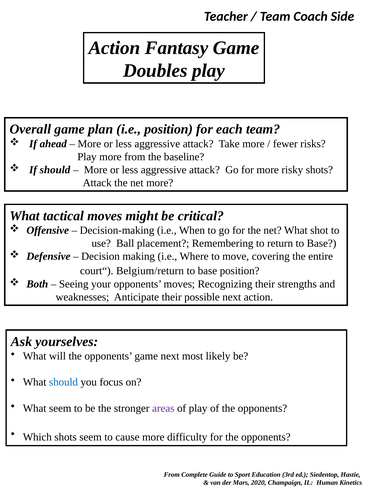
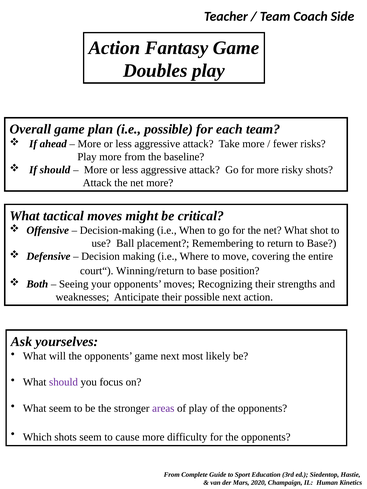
i.e position: position -> possible
Belgium/return: Belgium/return -> Winning/return
should at (63, 382) colour: blue -> purple
